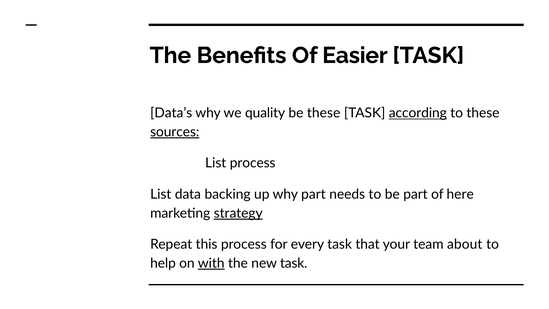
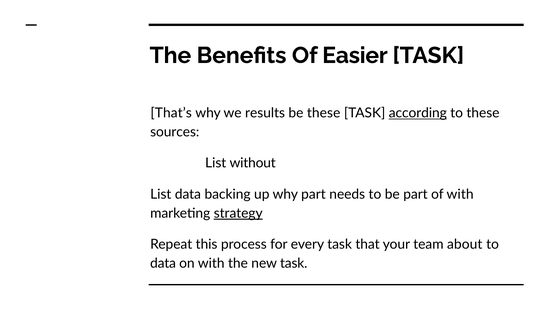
Data’s: Data’s -> That’s
quality: quality -> results
sources underline: present -> none
List process: process -> without
of here: here -> with
help at (163, 263): help -> data
with at (211, 263) underline: present -> none
